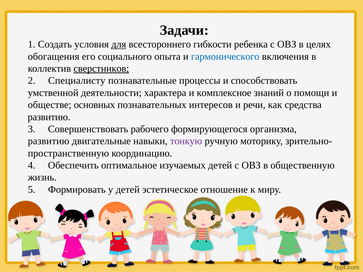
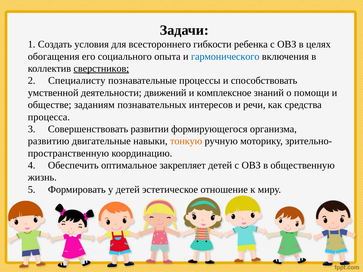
для underline: present -> none
характера: характера -> движений
основных: основных -> заданиям
развитию at (49, 117): развитию -> процесса
рабочего: рабочего -> развитии
тонкую colour: purple -> orange
изучаемых: изучаемых -> закрепляет
